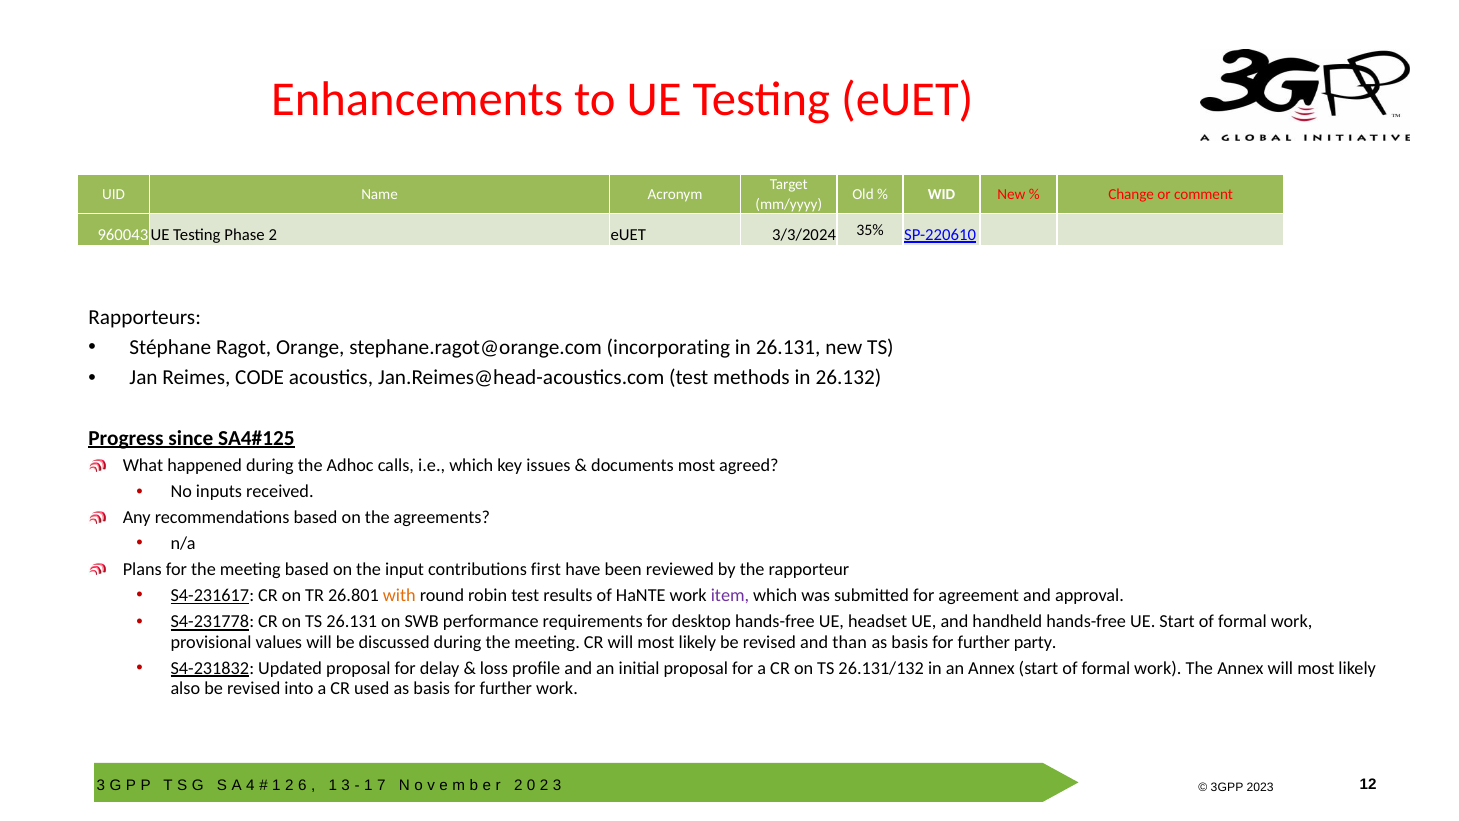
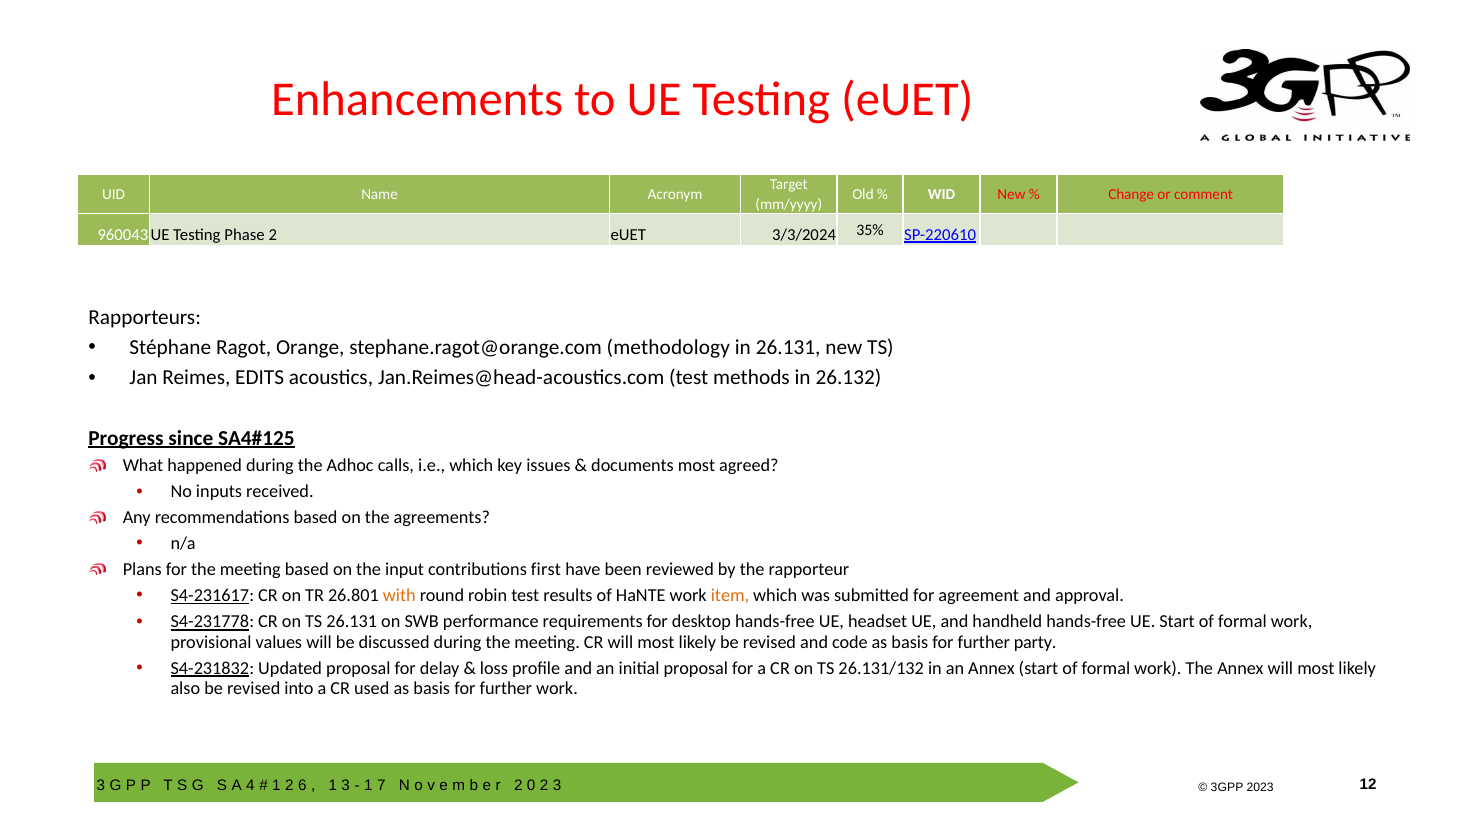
incorporating: incorporating -> methodology
CODE: CODE -> EDITS
item colour: purple -> orange
than: than -> code
